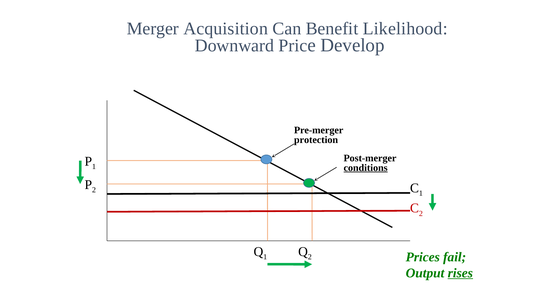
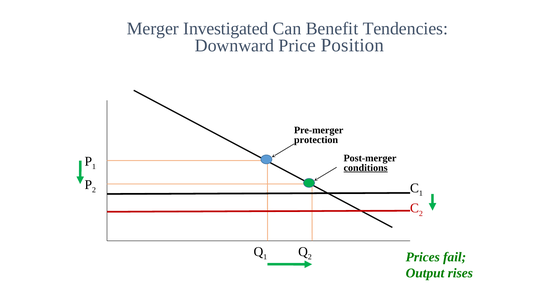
Acquisition: Acquisition -> Investigated
Likelihood: Likelihood -> Tendencies
Develop: Develop -> Position
rises underline: present -> none
